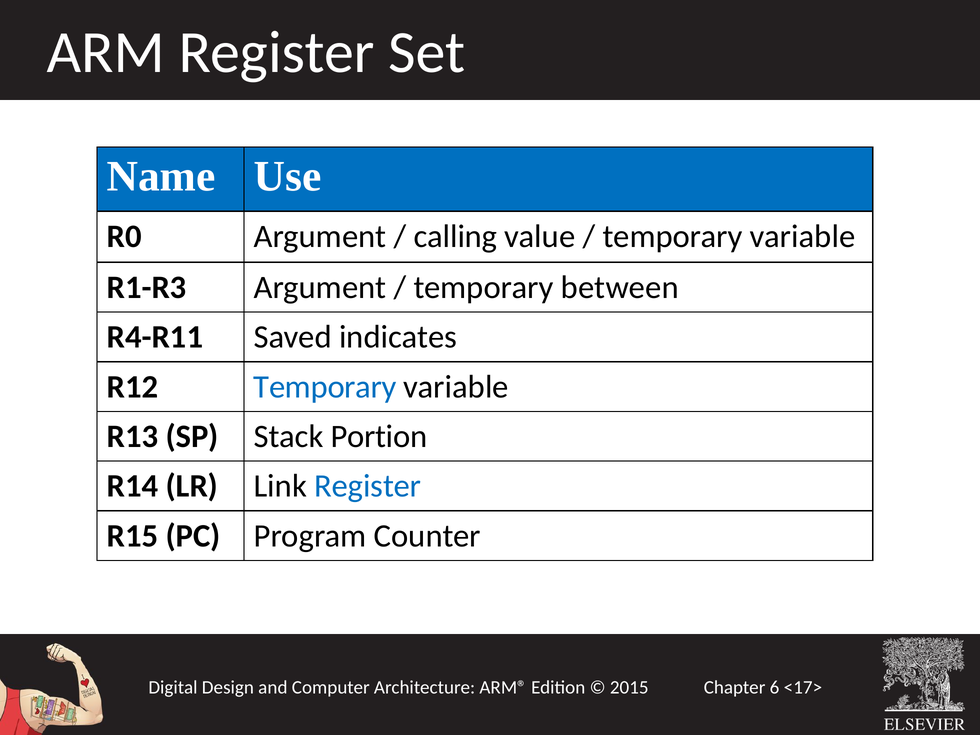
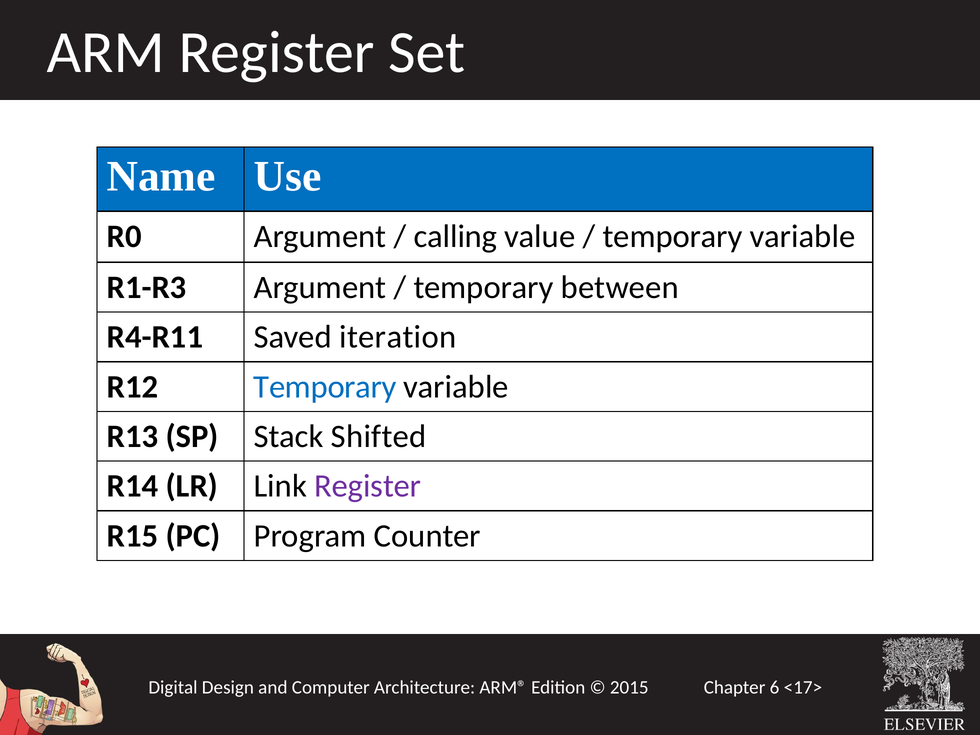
indicates: indicates -> iteration
Portion: Portion -> Shifted
Register at (368, 486) colour: blue -> purple
